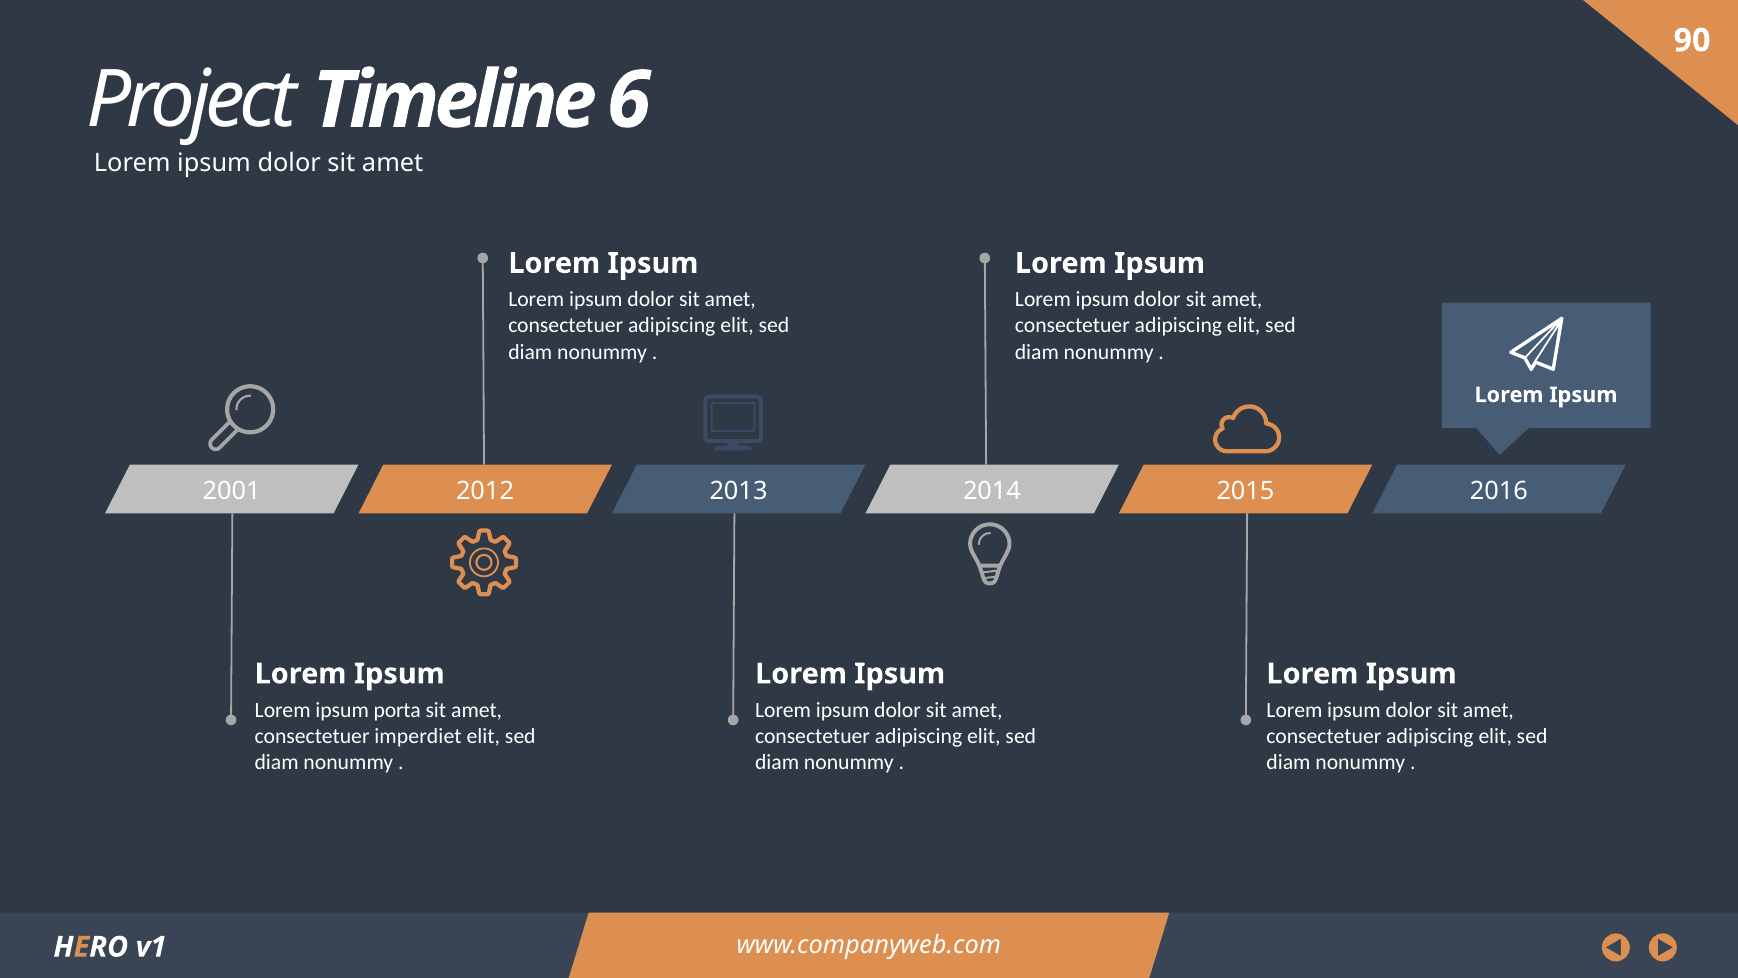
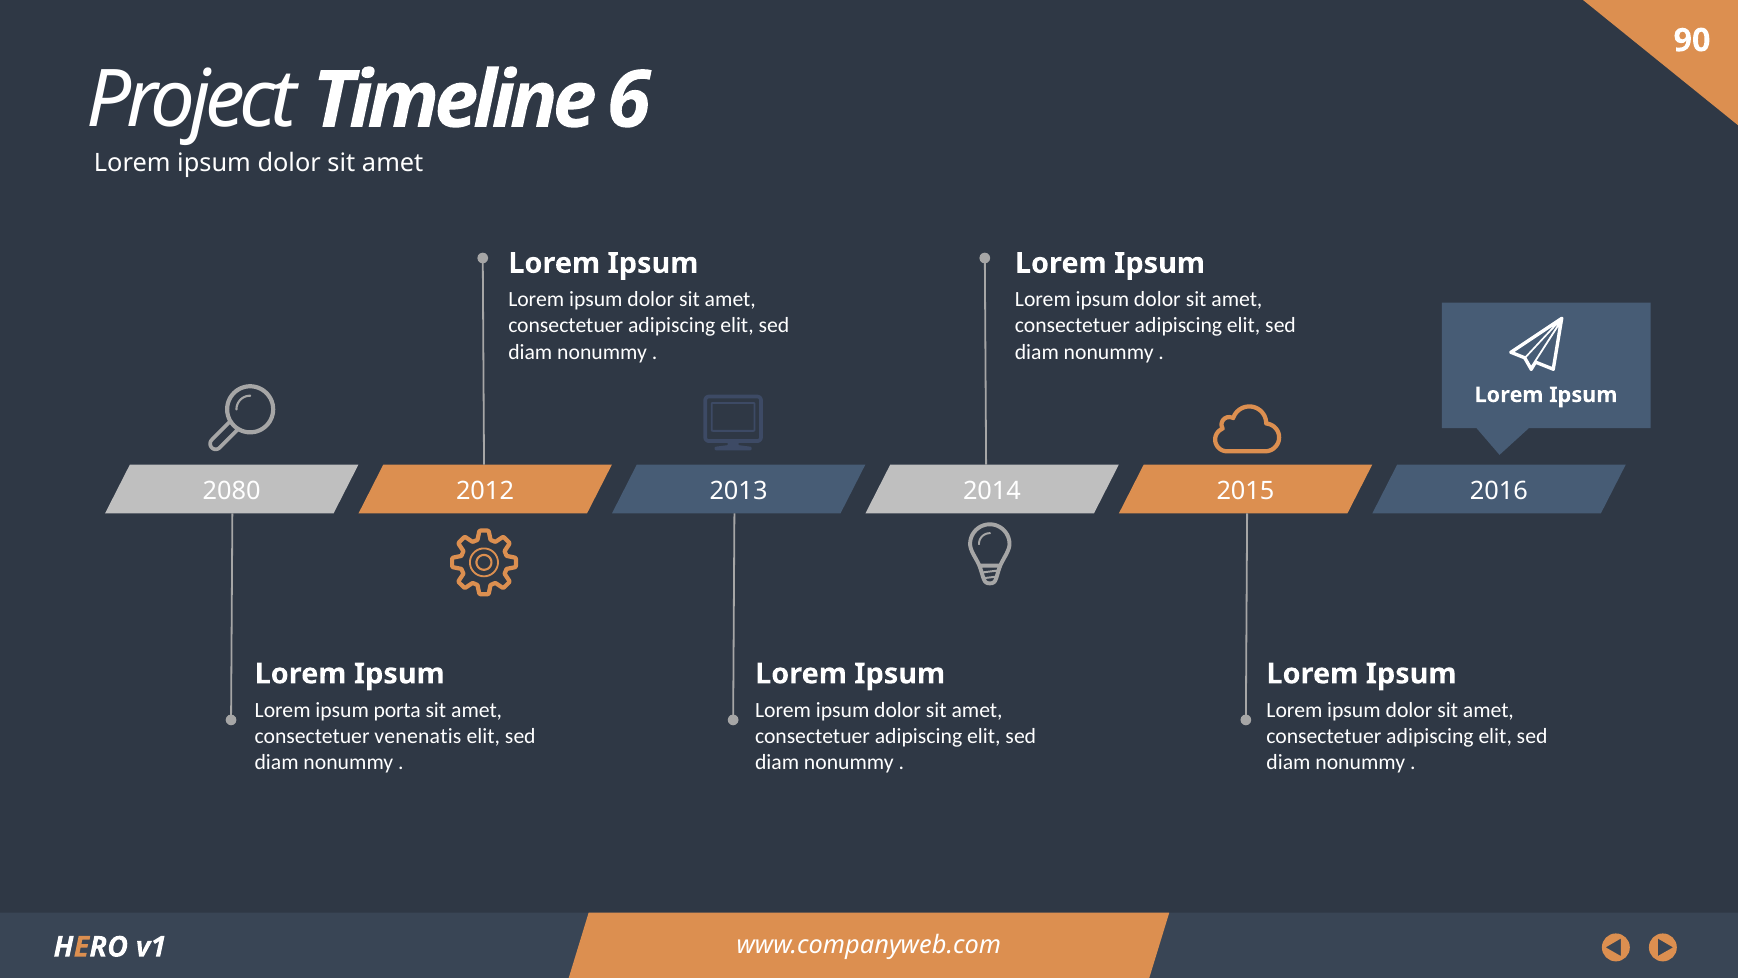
2001: 2001 -> 2080
imperdiet: imperdiet -> venenatis
